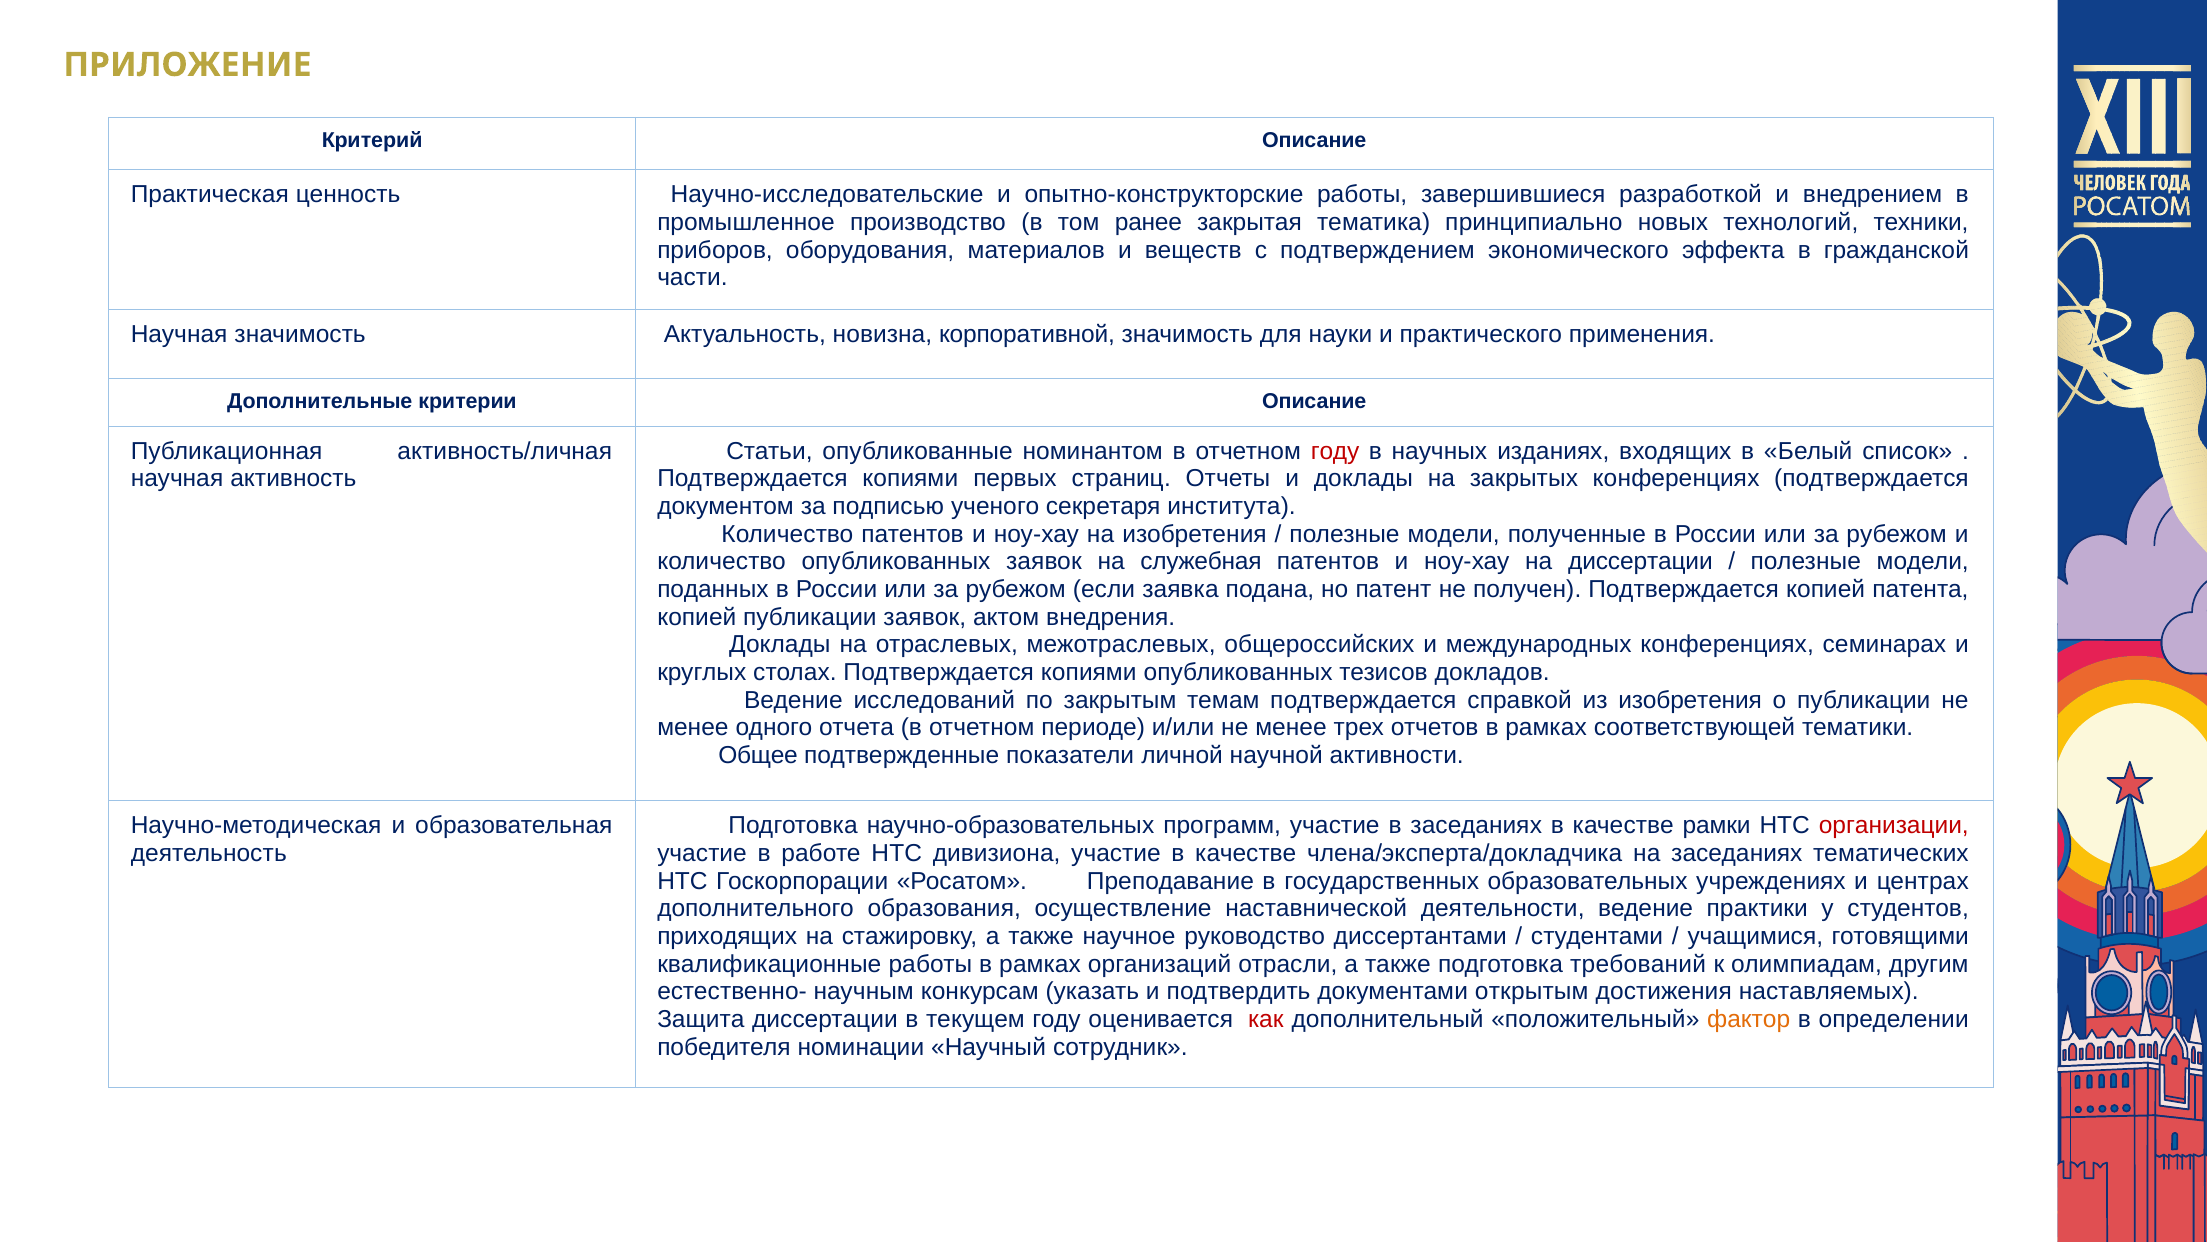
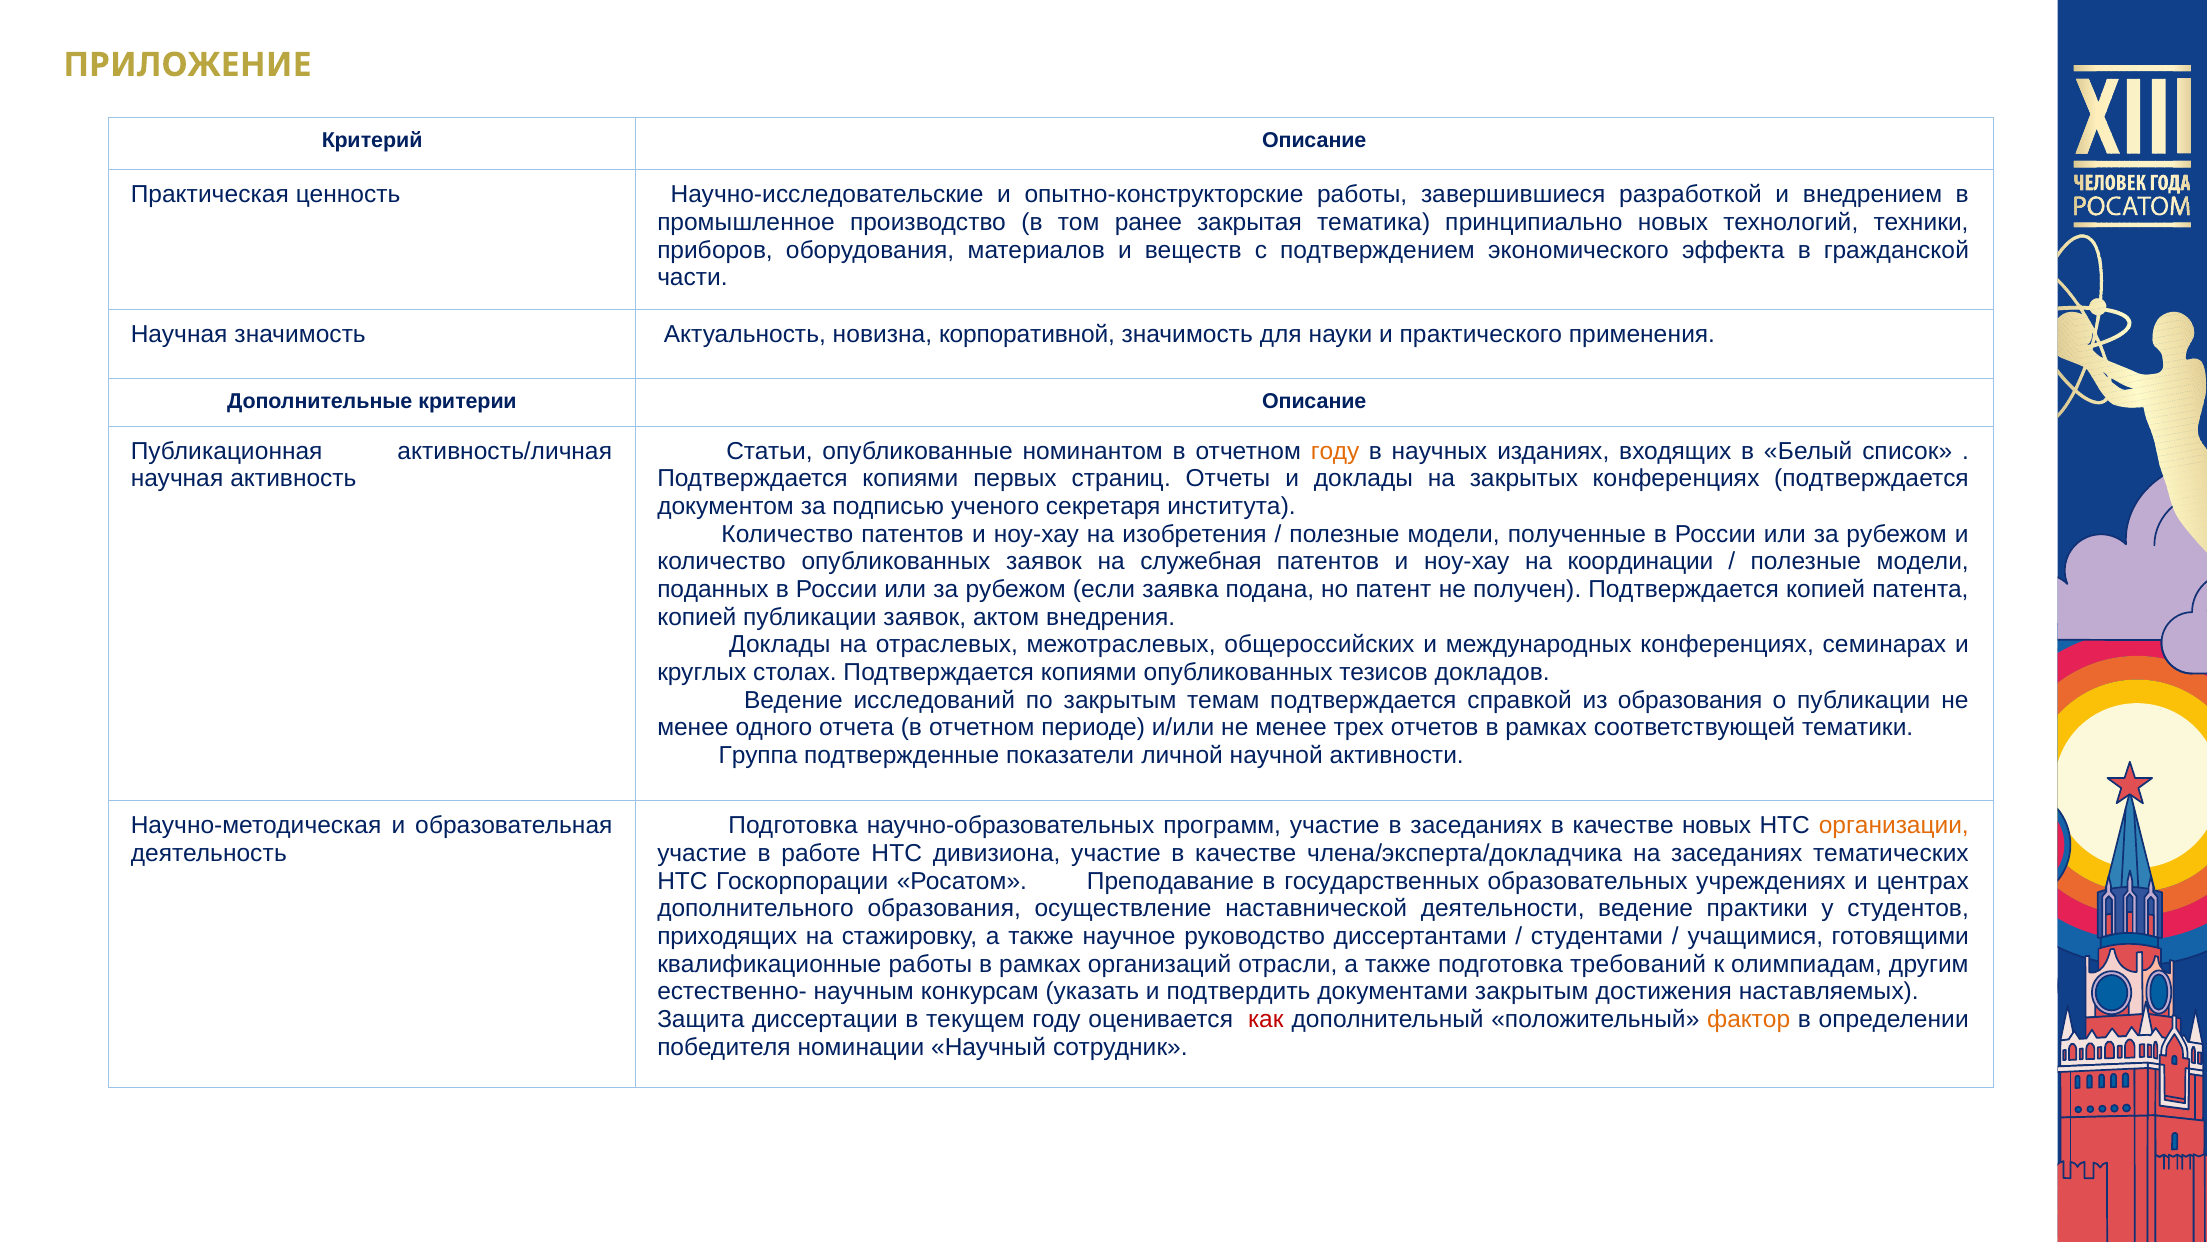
году at (1335, 451) colour: red -> orange
на диссертации: диссертации -> координации
из изобретения: изобретения -> образования
Общее: Общее -> Группа
качестве рамки: рамки -> новых
организации colour: red -> orange
документами открытым: открытым -> закрытым
